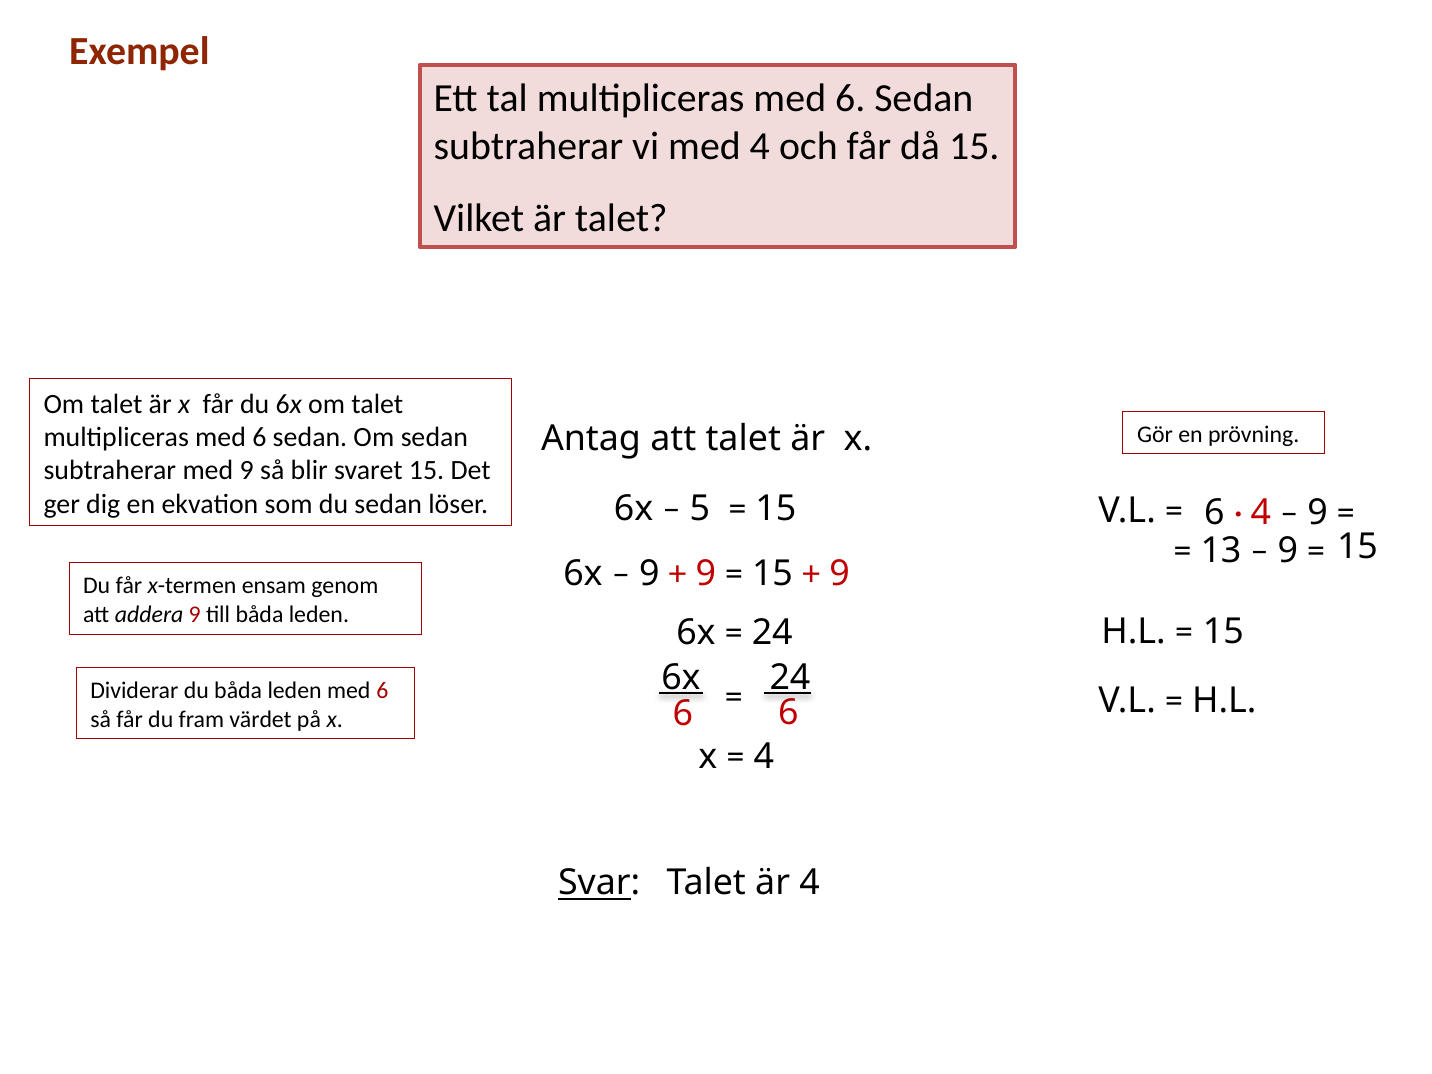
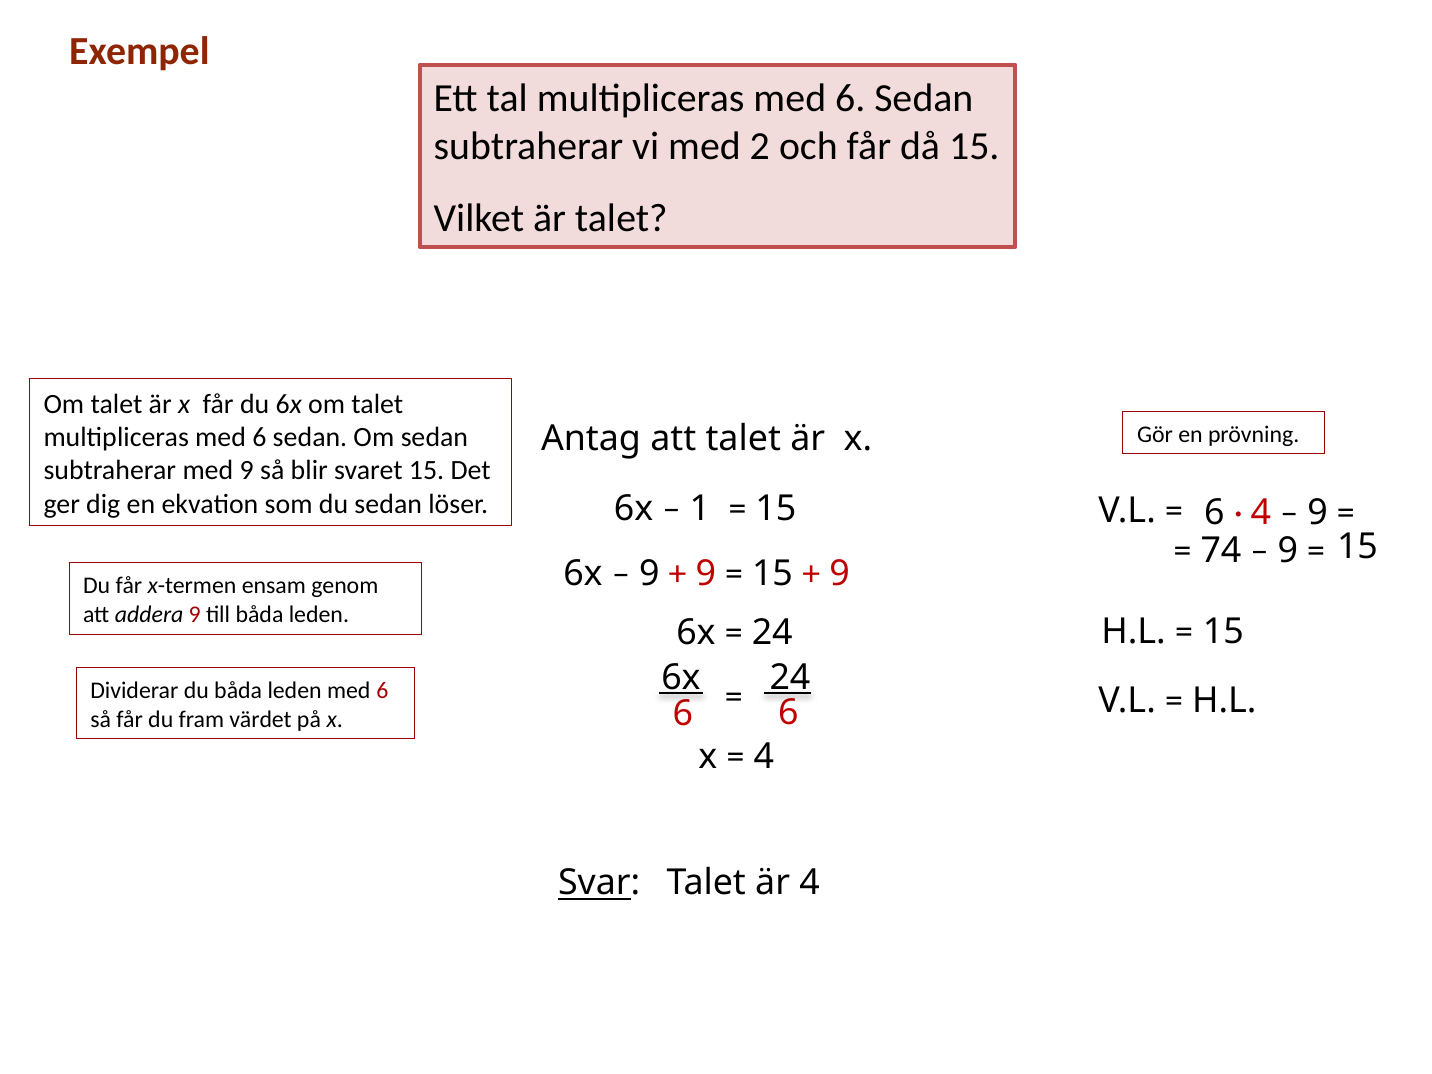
med 4: 4 -> 2
5: 5 -> 1
13: 13 -> 74
